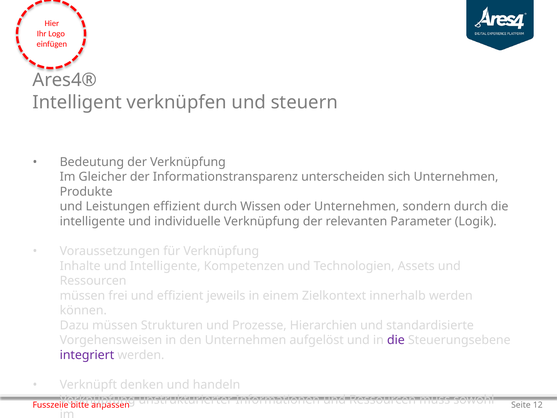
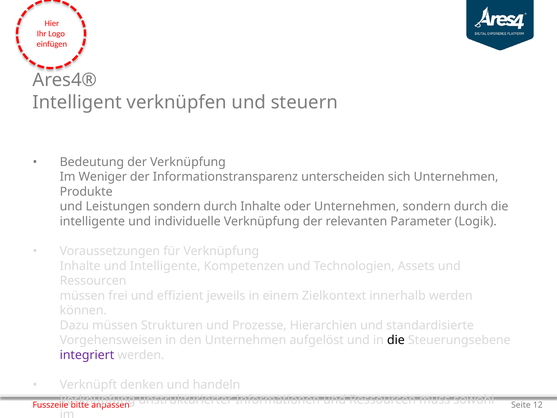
Gleicher: Gleicher -> Weniger
Leistungen effizient: effizient -> sondern
durch Wissen: Wissen -> Inhalte
die at (396, 340) colour: purple -> black
